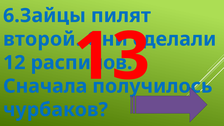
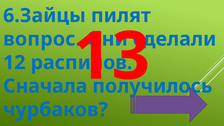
второй: второй -> вопрос
